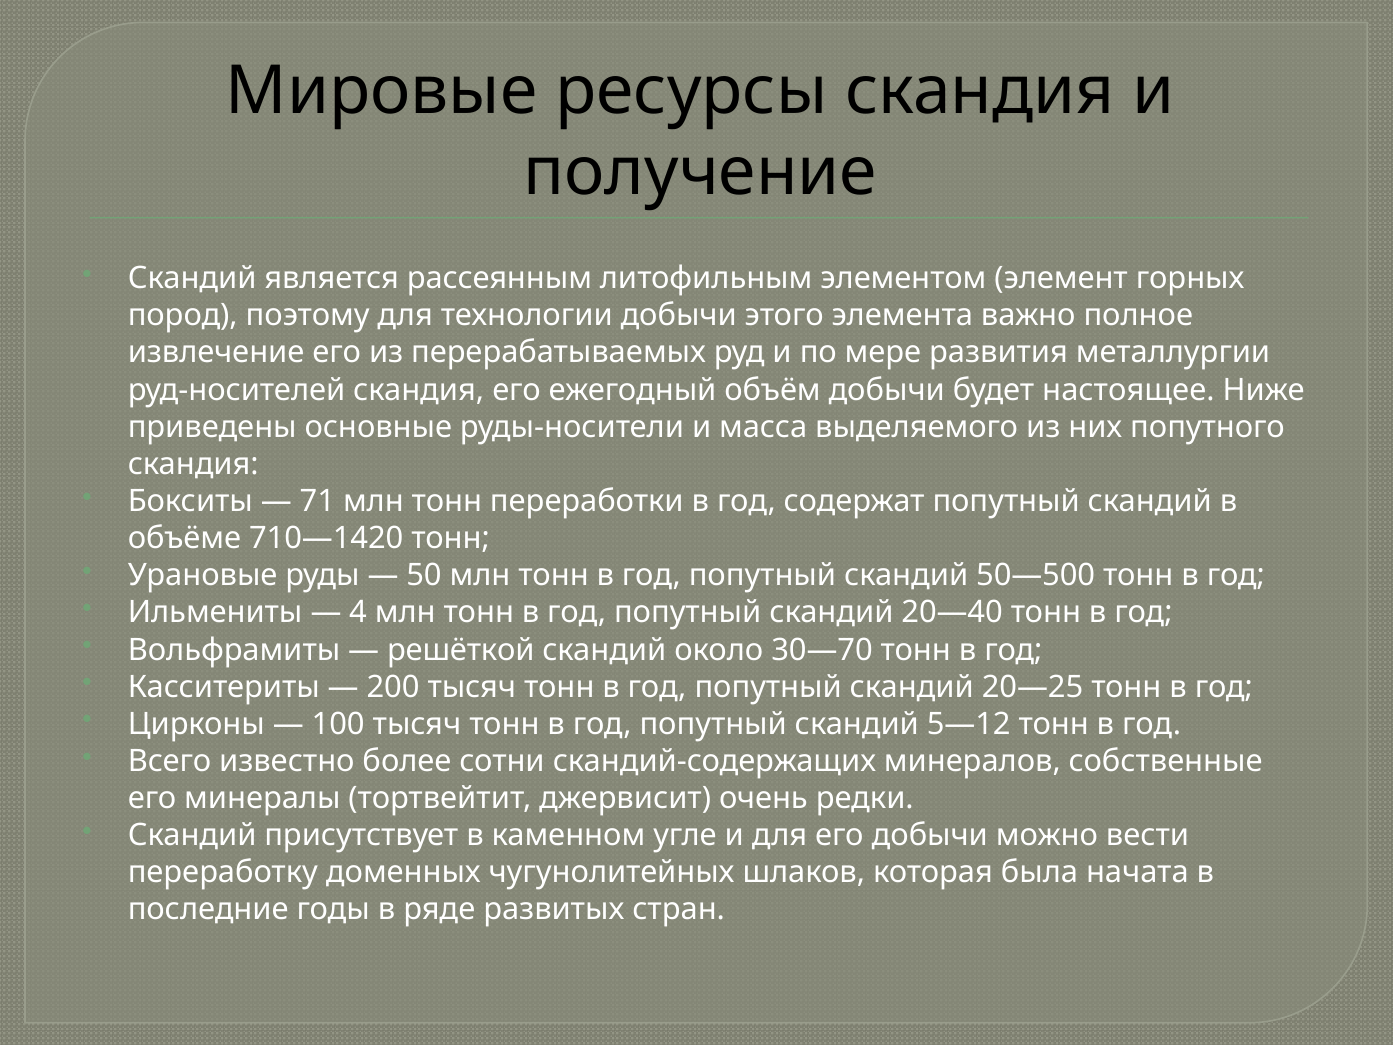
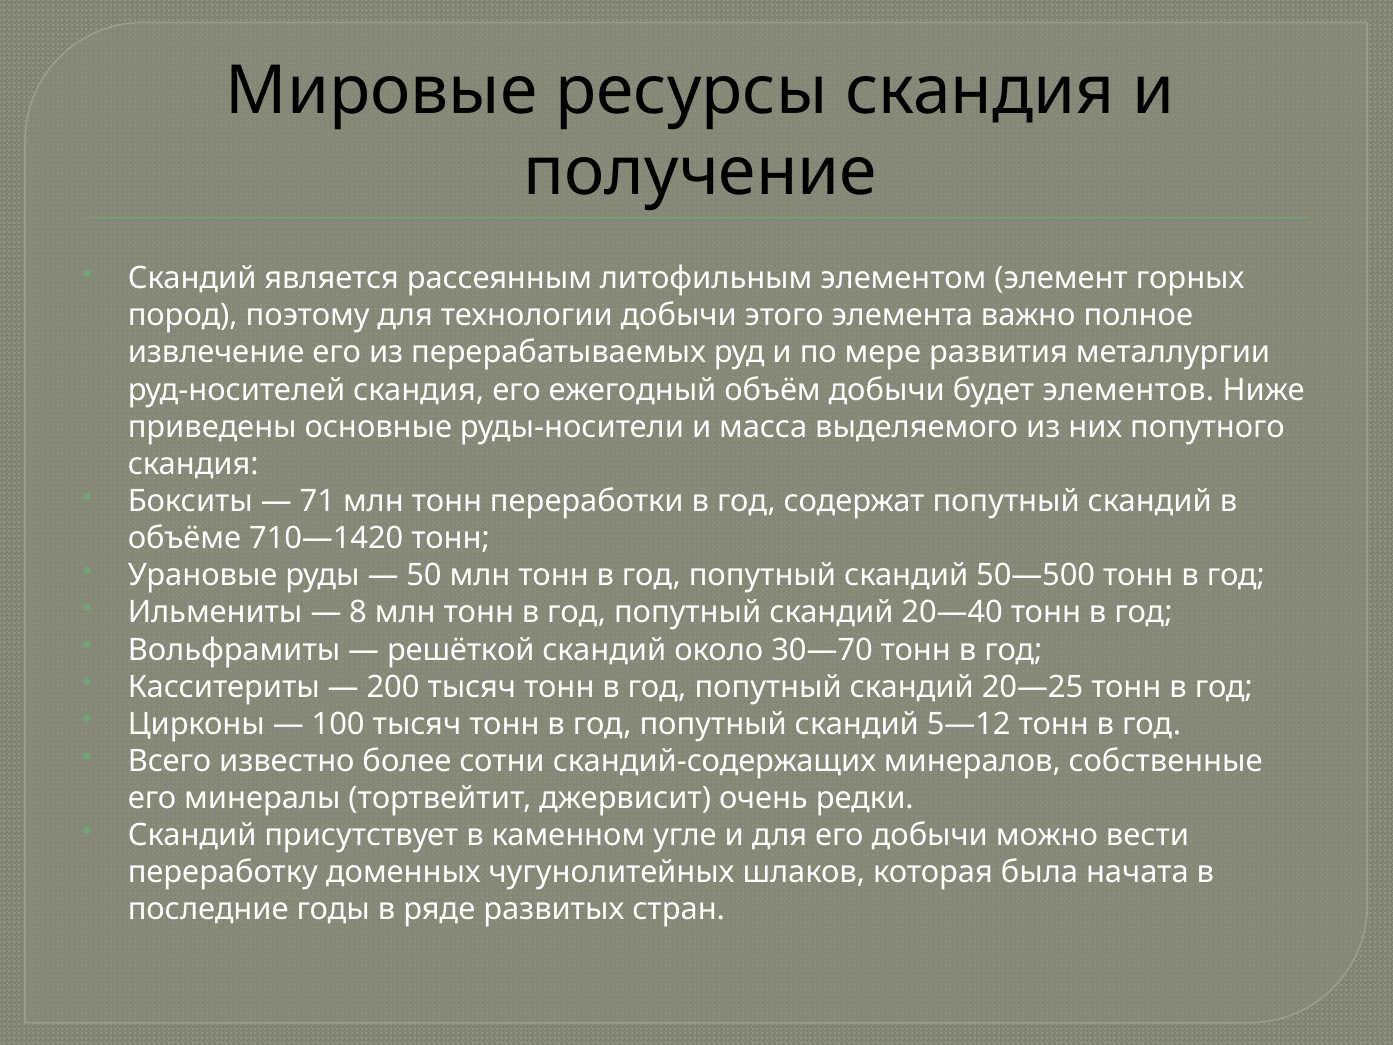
настоящее: настоящее -> элементов
4: 4 -> 8
